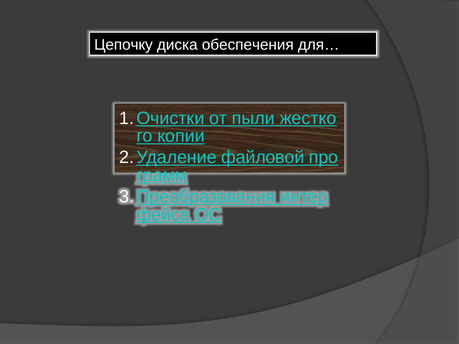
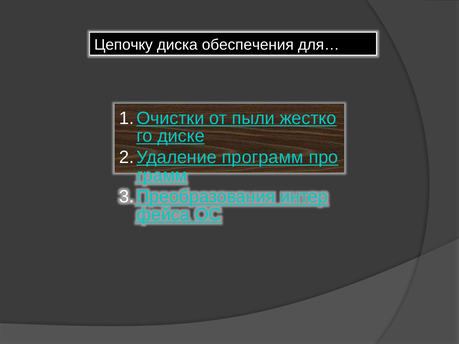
копии: копии -> диске
файловой: файловой -> программ
